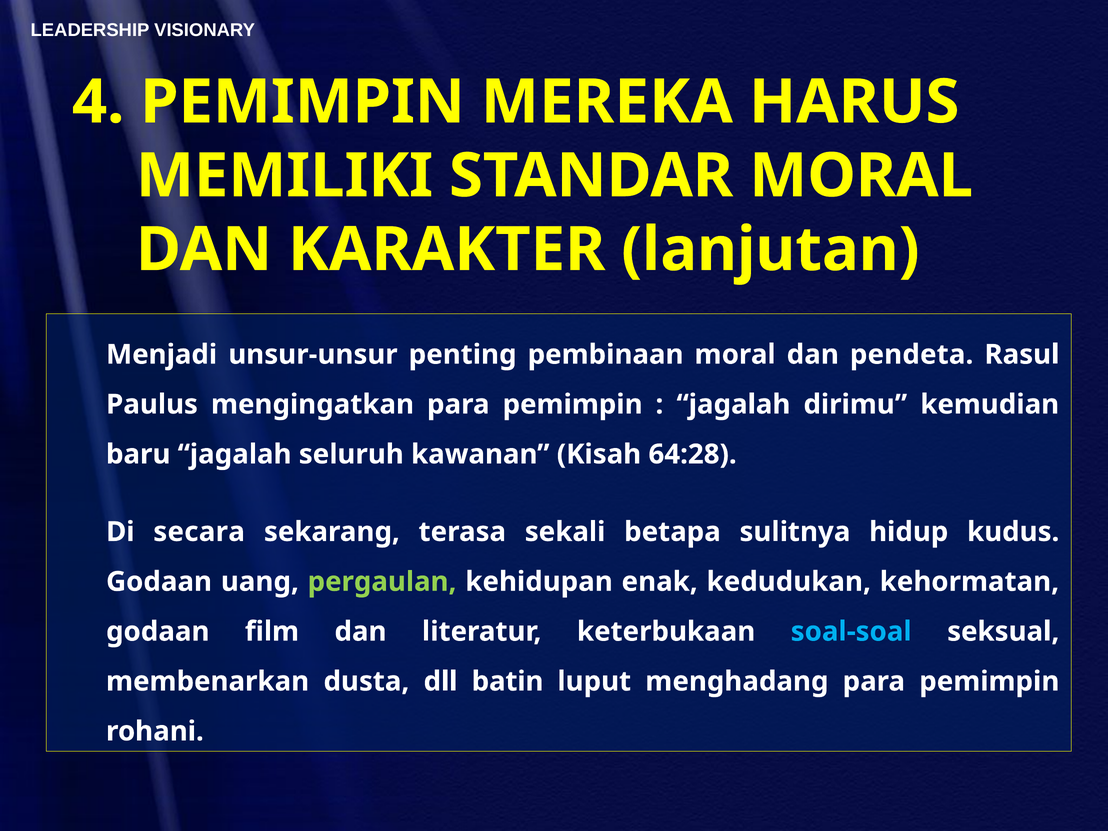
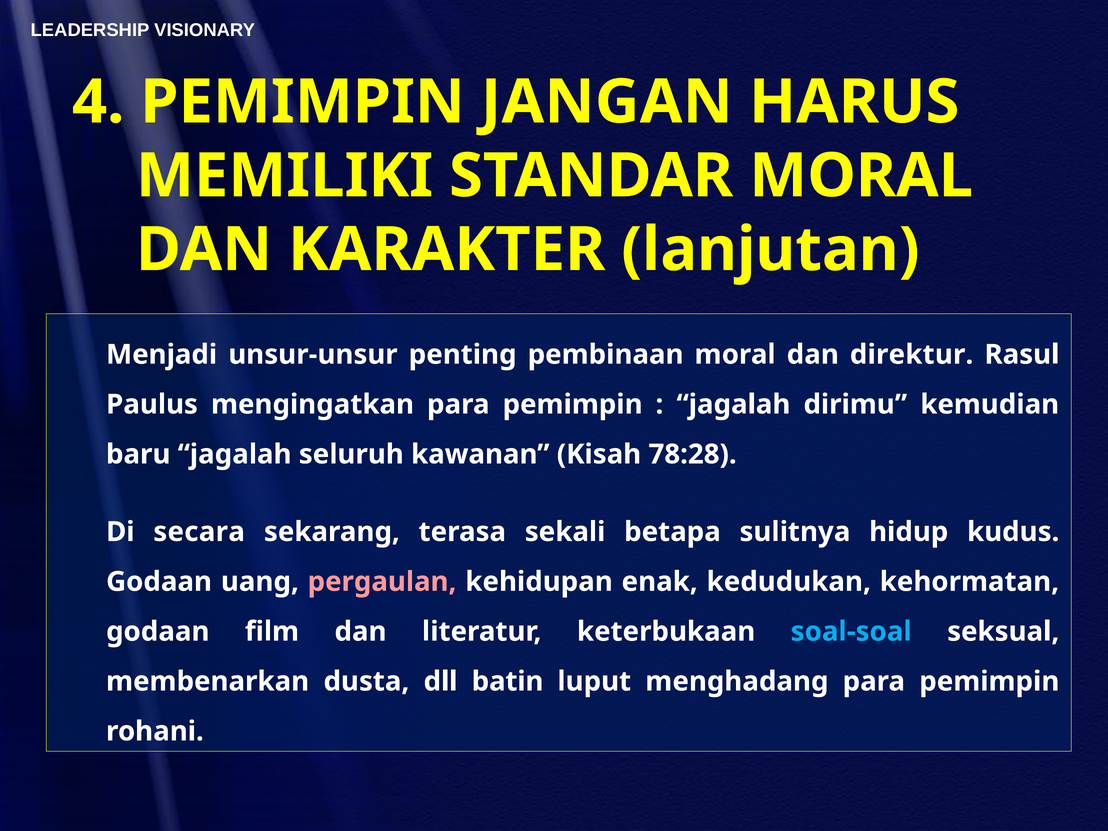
MEREKA: MEREKA -> JANGAN
pendeta: pendeta -> direktur
64:28: 64:28 -> 78:28
pergaulan colour: light green -> pink
